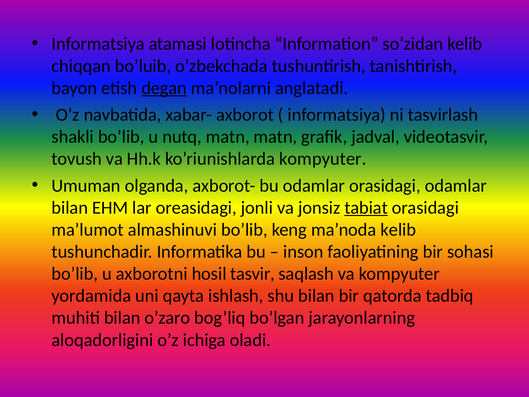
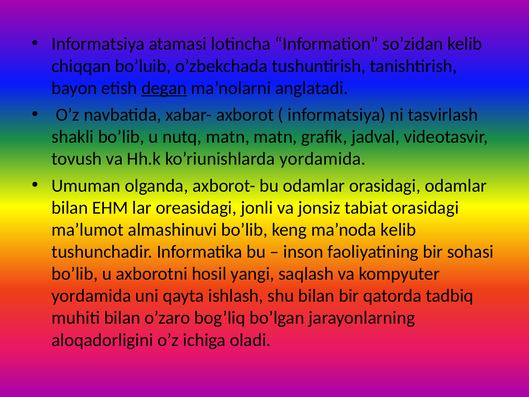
ko’riunishlarda kompyuter: kompyuter -> yordamida
tabiat underline: present -> none
tasvir: tasvir -> yangi
